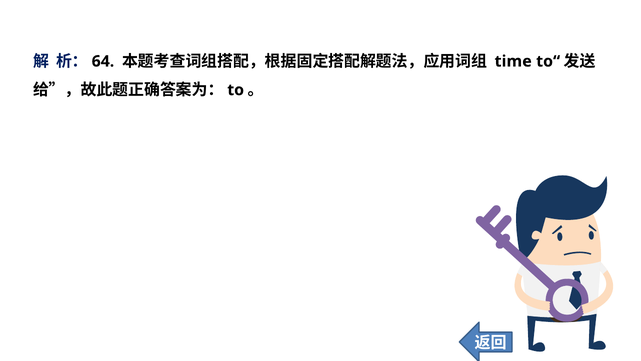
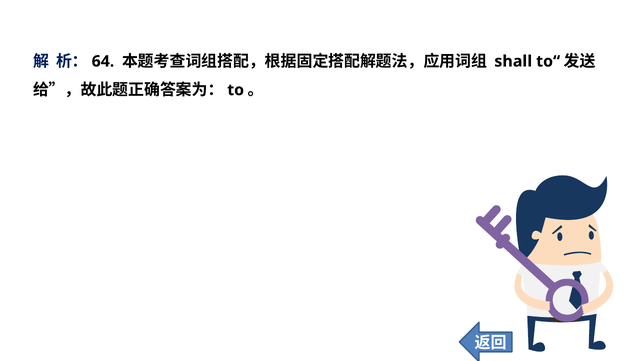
time: time -> shall
